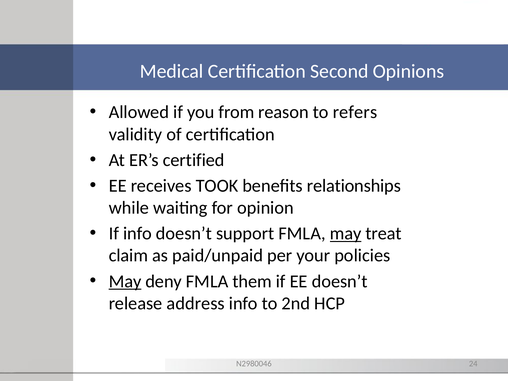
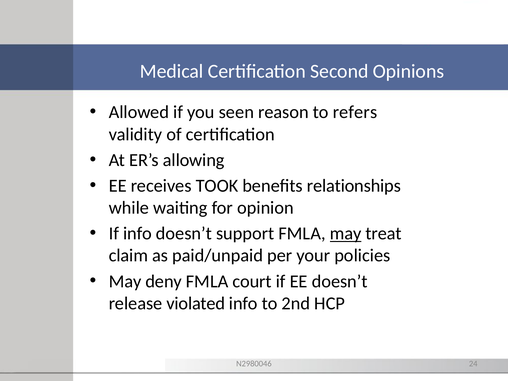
from: from -> seen
certified: certified -> allowing
May at (125, 281) underline: present -> none
them: them -> court
address: address -> violated
